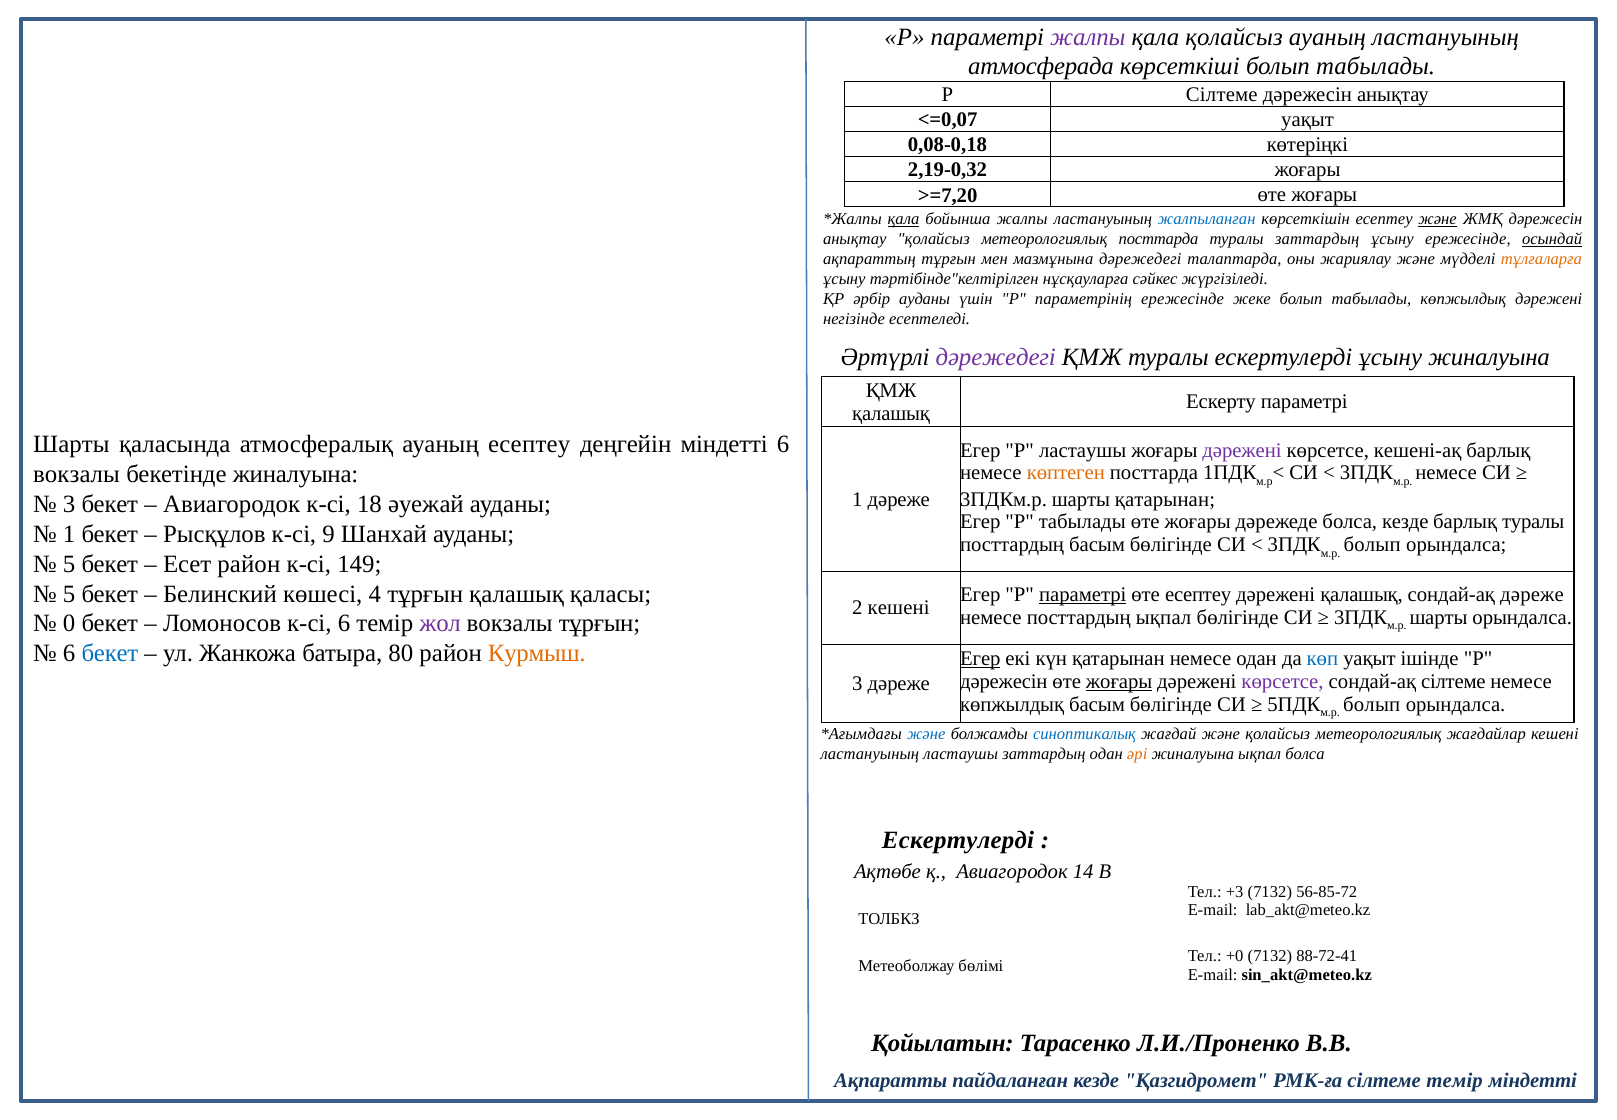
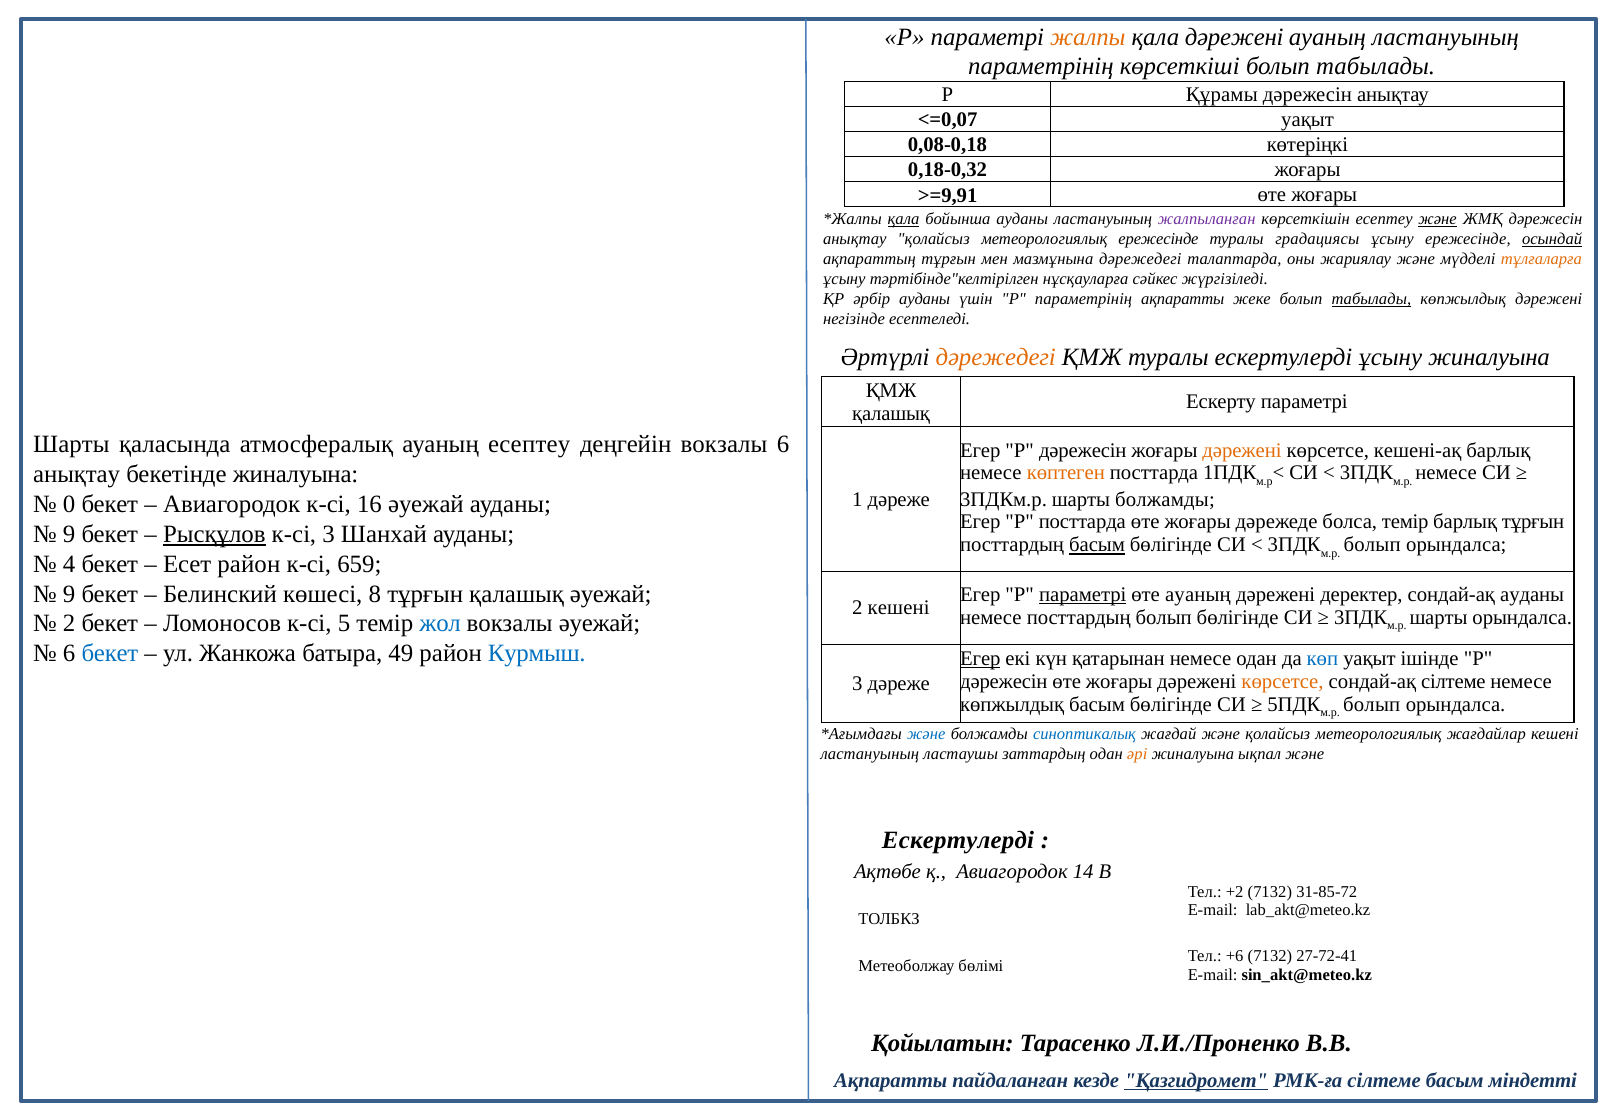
жалпы at (1088, 37) colour: purple -> orange
қала қолайсыз: қолайсыз -> дәрежені
атмосферада at (1041, 67): атмосферада -> параметрінің
Р Сілтеме: Сілтеме -> Құрамы
2,19-0,32: 2,19-0,32 -> 0,18-0,32
>=7,20: >=7,20 -> >=9,91
бойынша жалпы: жалпы -> ауданы
жалпыланған colour: blue -> purple
метеорологиялық посттарда: посттарда -> ережесінде
туралы заттардың: заттардың -> градациясы
параметрінің ережесінде: ережесінде -> ақпаратты
табылады at (1371, 299) underline: none -> present
дәрежедегі at (996, 357) colour: purple -> orange
деңгейін міндетті: міндетті -> вокзалы
Егер Р ластаушы: ластаушы -> дәрежесін
дәрежені at (1242, 450) colour: purple -> orange
вокзалы at (77, 474): вокзалы -> анықтау
шарты қатарынан: қатарынан -> болжамды
3 at (69, 504): 3 -> 0
18: 18 -> 16
P табылады: табылады -> посттарда
болса кезде: кезде -> темір
барлық туралы: туралы -> тұрғын
1 at (69, 534): 1 -> 9
Рысқұлов underline: none -> present
к-сі 9: 9 -> 3
басым at (1097, 545) underline: none -> present
5 at (69, 564): 5 -> 4
149: 149 -> 659
5 at (69, 594): 5 -> 9
4: 4 -> 8
қалашық қаласы: қаласы -> әуежай
өте есептеу: есептеу -> ауаның
дәрежені қалашық: қалашық -> деректер
сондай-ақ дәреже: дәреже -> ауданы
посттардың ықпал: ықпал -> болып
0 at (69, 623): 0 -> 2
к-сі 6: 6 -> 5
жол colour: purple -> blue
вокзалы тұрғын: тұрғын -> әуежай
80: 80 -> 49
Курмыш colour: orange -> blue
жоғары at (1119, 681) underline: present -> none
көрсетсе at (1283, 681) colour: purple -> orange
ықпал болса: болса -> және
+3: +3 -> +2
56-85-72: 56-85-72 -> 31-85-72
+0: +0 -> +6
88-72-41: 88-72-41 -> 27-72-41
Қазгидромет underline: none -> present
сілтеме темір: темір -> басым
